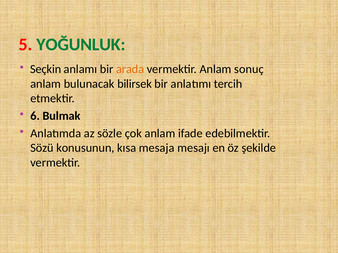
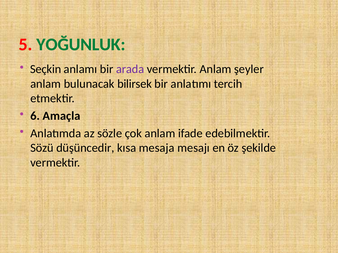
arada colour: orange -> purple
sonuç: sonuç -> şeyler
Bulmak: Bulmak -> Amaçla
konusunun: konusunun -> düşüncedir
